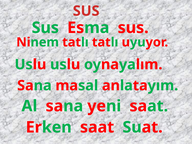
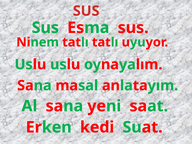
Erken saat: saat -> kedi
